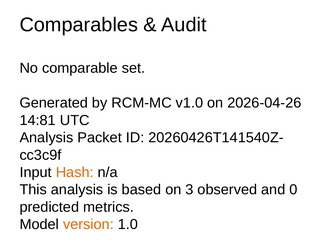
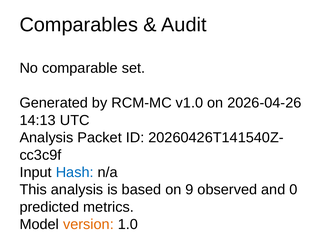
14:81: 14:81 -> 14:13
Hash colour: orange -> blue
3: 3 -> 9
